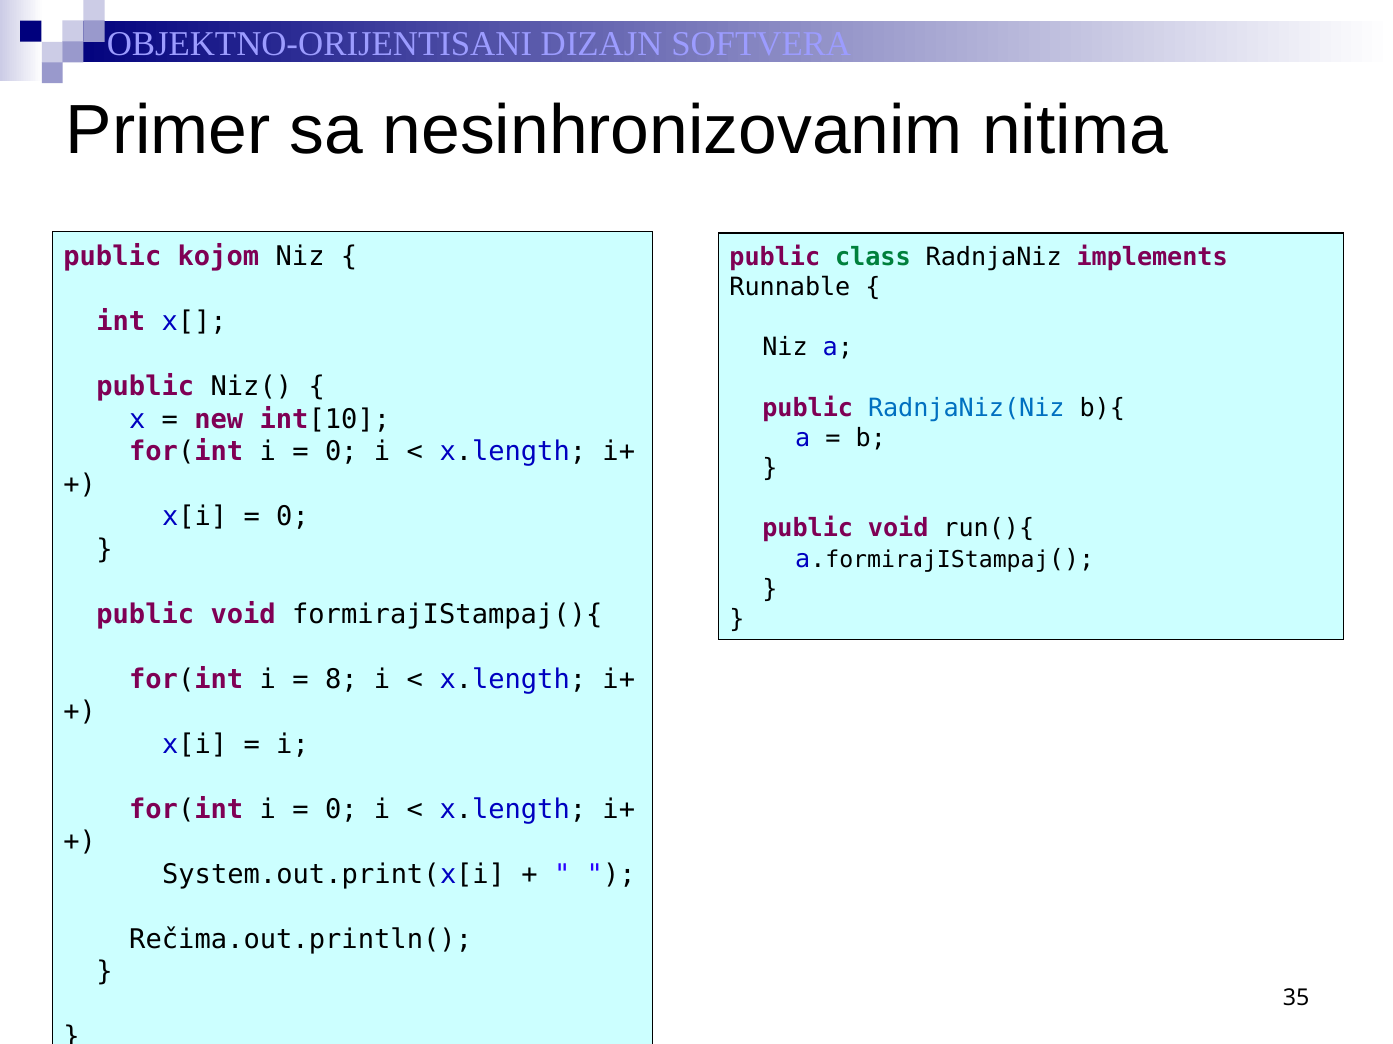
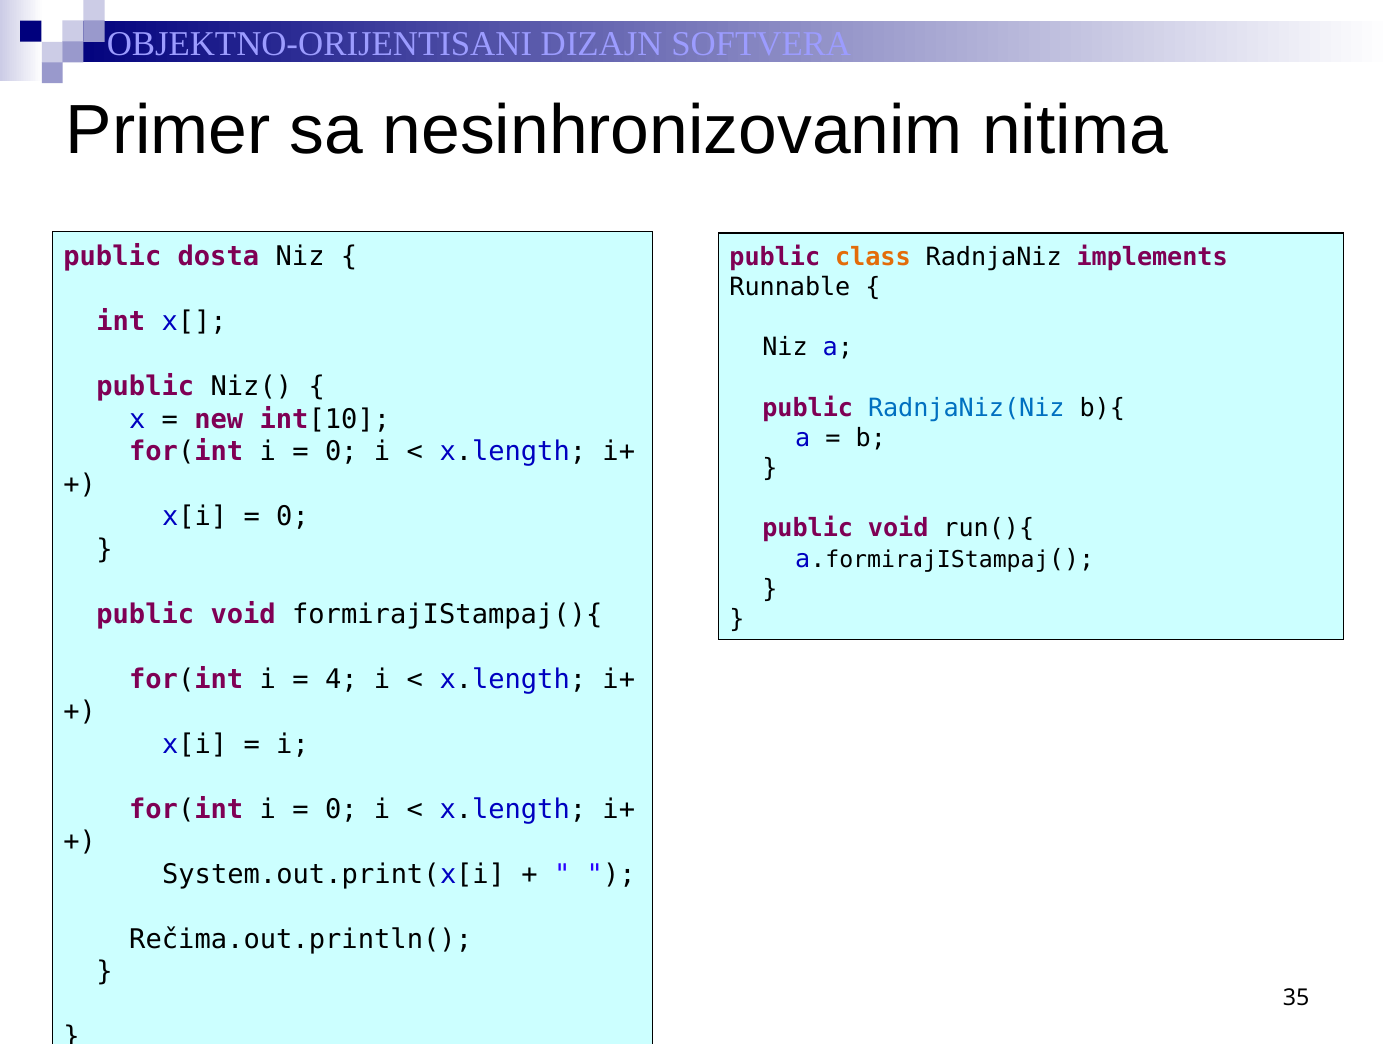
kojom: kojom -> dosta
class colour: green -> orange
8: 8 -> 4
